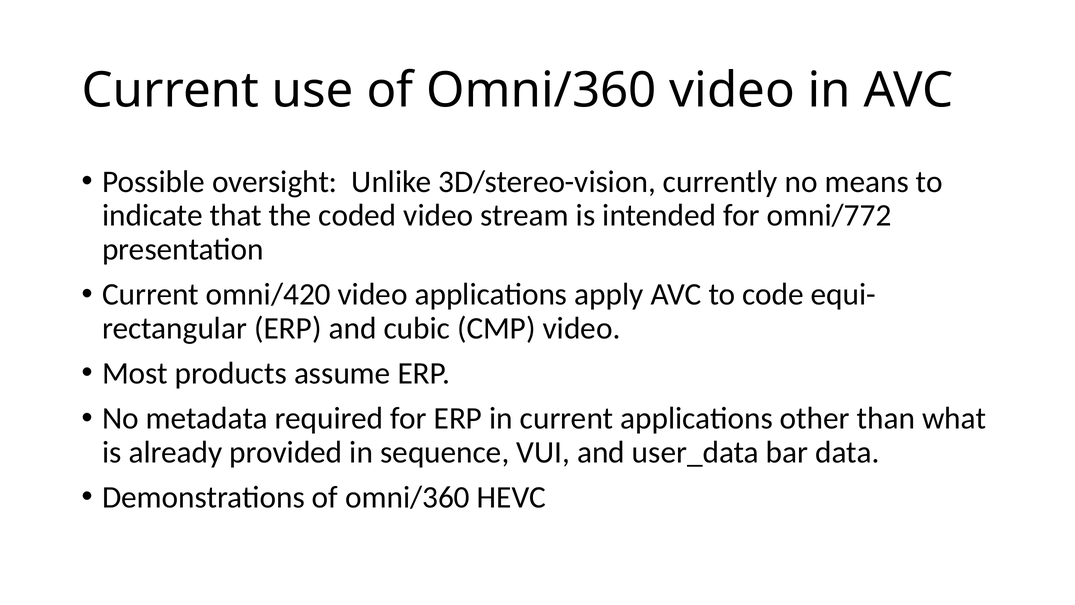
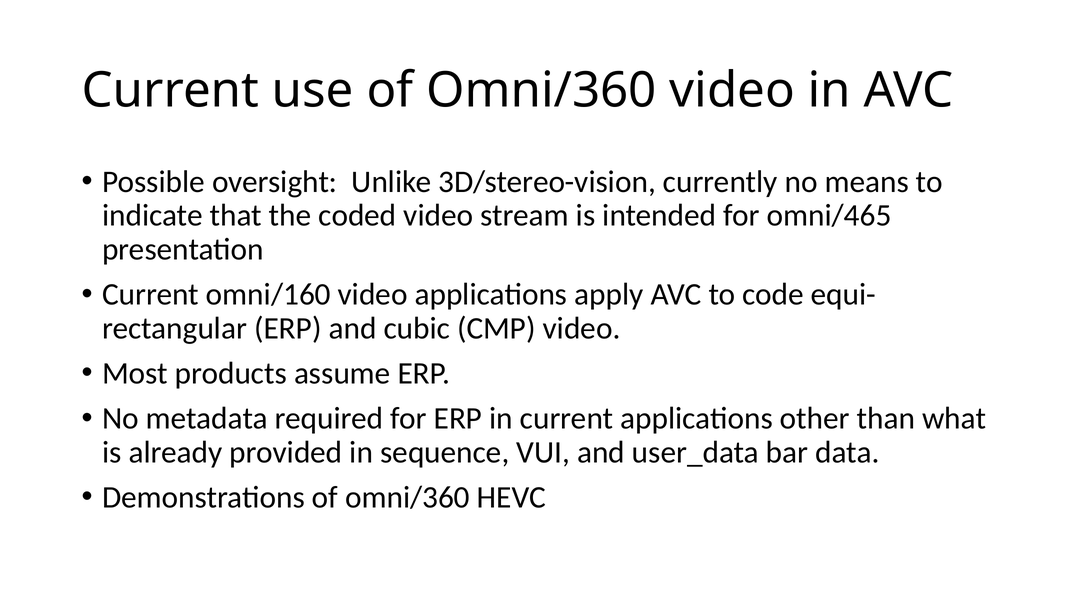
omni/772: omni/772 -> omni/465
omni/420: omni/420 -> omni/160
